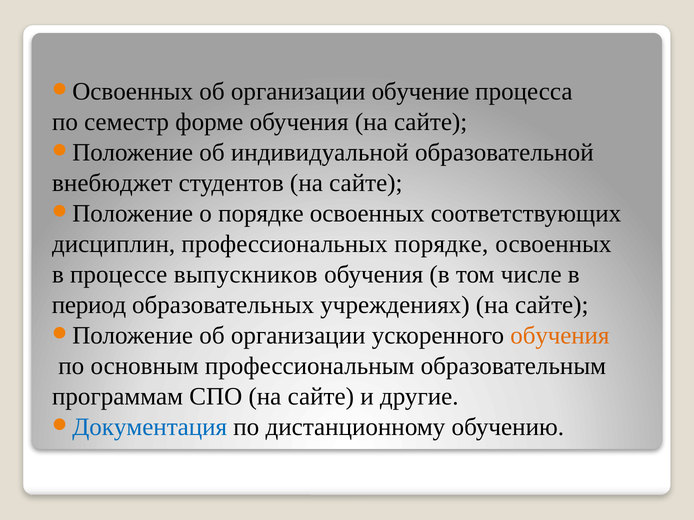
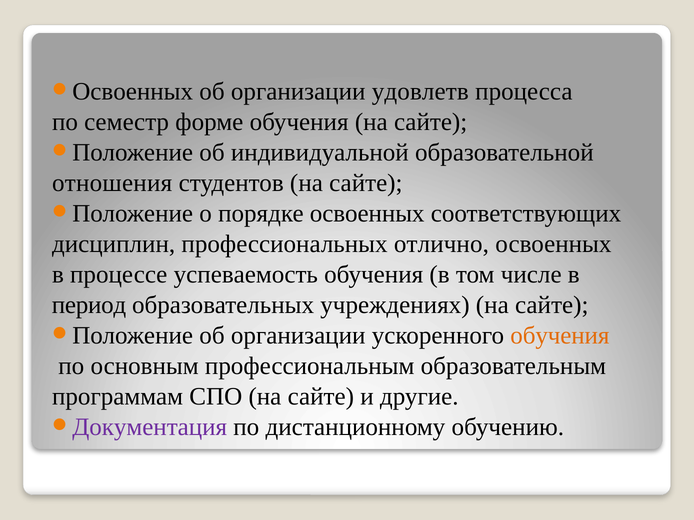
обучение: обучение -> удовлетв
внебюджет: внебюджет -> отношения
профессиональных порядке: порядке -> отлично
выпускников: выпускников -> успеваемость
Документация colour: blue -> purple
